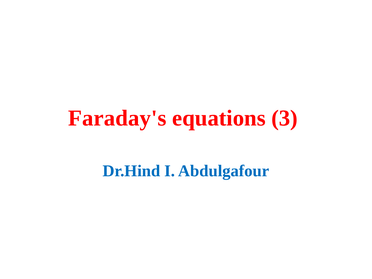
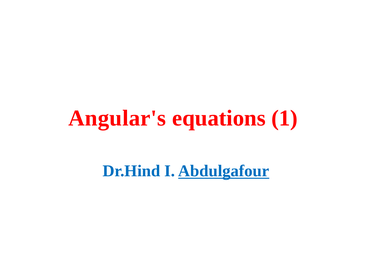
Faraday's: Faraday's -> Angular's
3: 3 -> 1
Abdulgafour underline: none -> present
